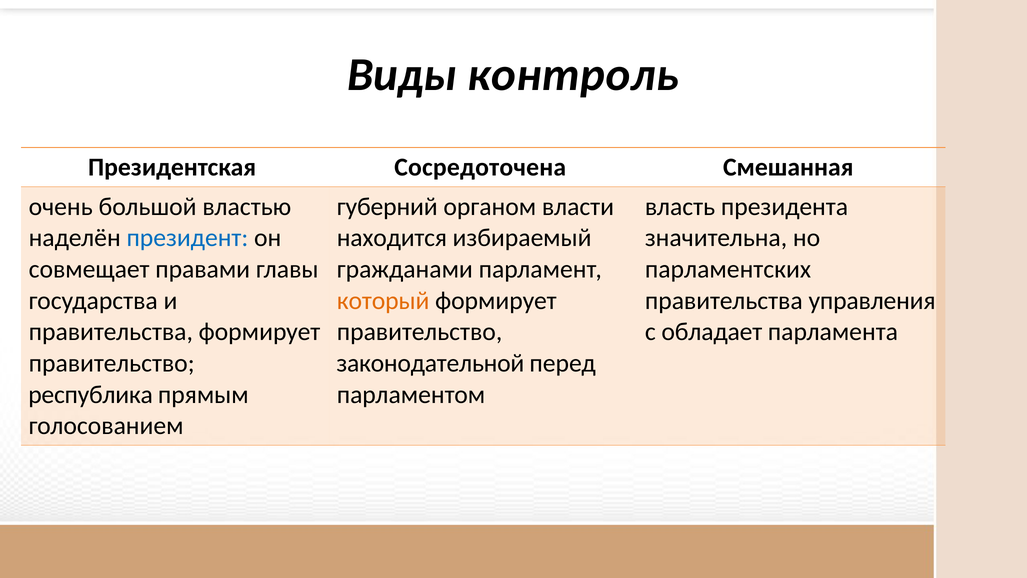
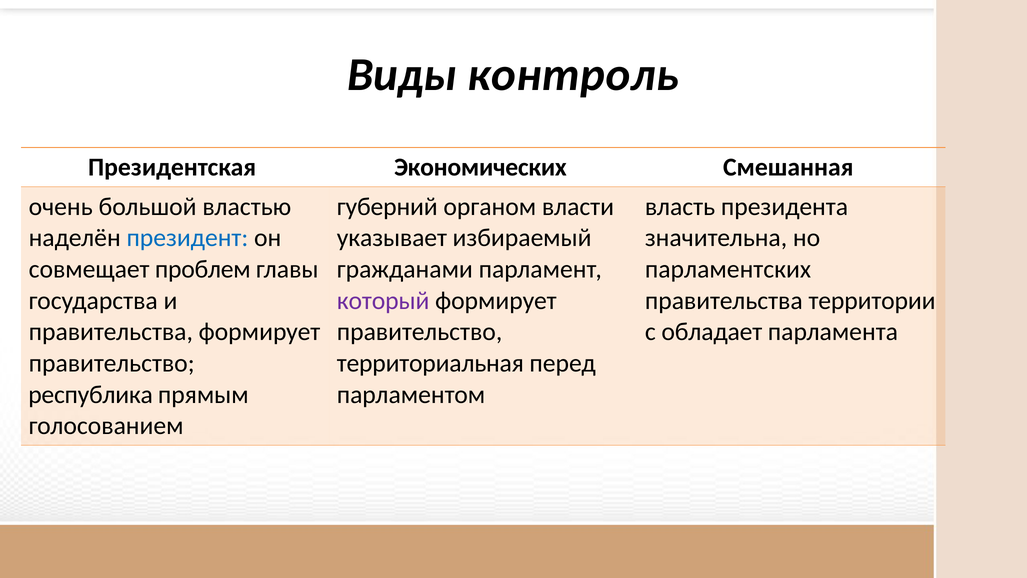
Сосредоточена: Сосредоточена -> Экономических
находится: находится -> указывает
правами: правами -> проблем
который colour: orange -> purple
управления: управления -> территории
законодательной: законодательной -> территориальная
